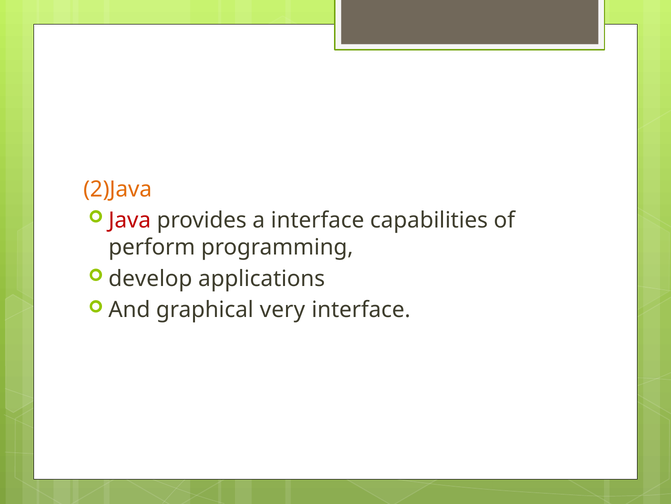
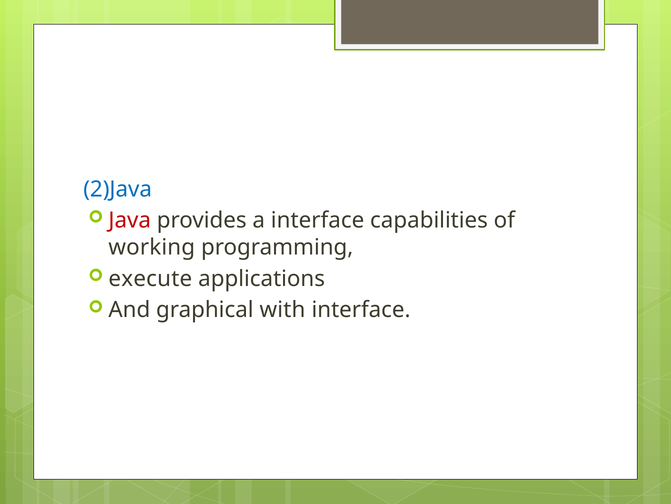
2)Java colour: orange -> blue
perform: perform -> working
develop: develop -> execute
very: very -> with
